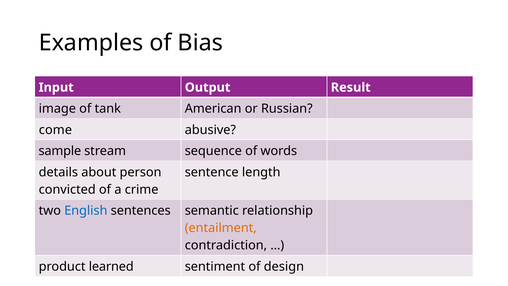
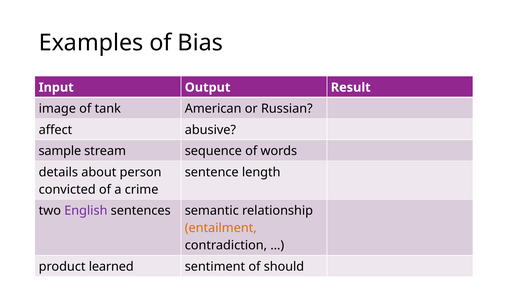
come: come -> affect
English colour: blue -> purple
design: design -> should
